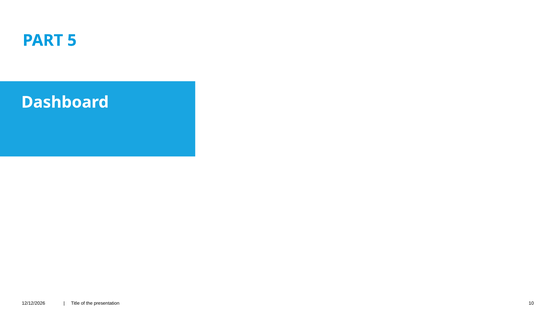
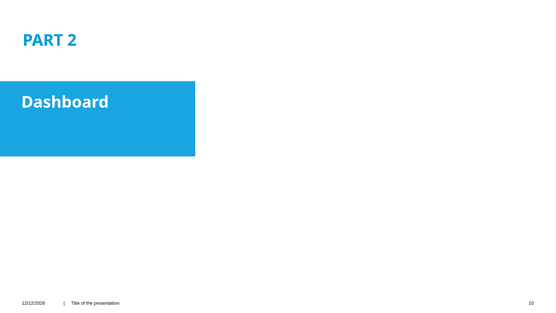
5: 5 -> 2
